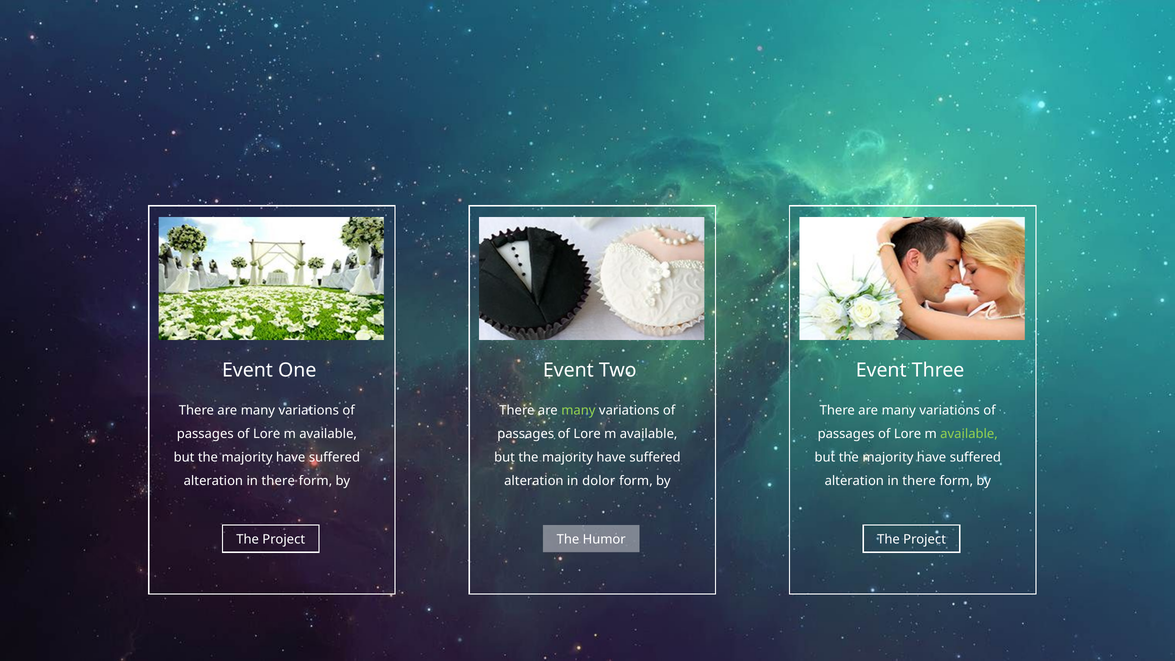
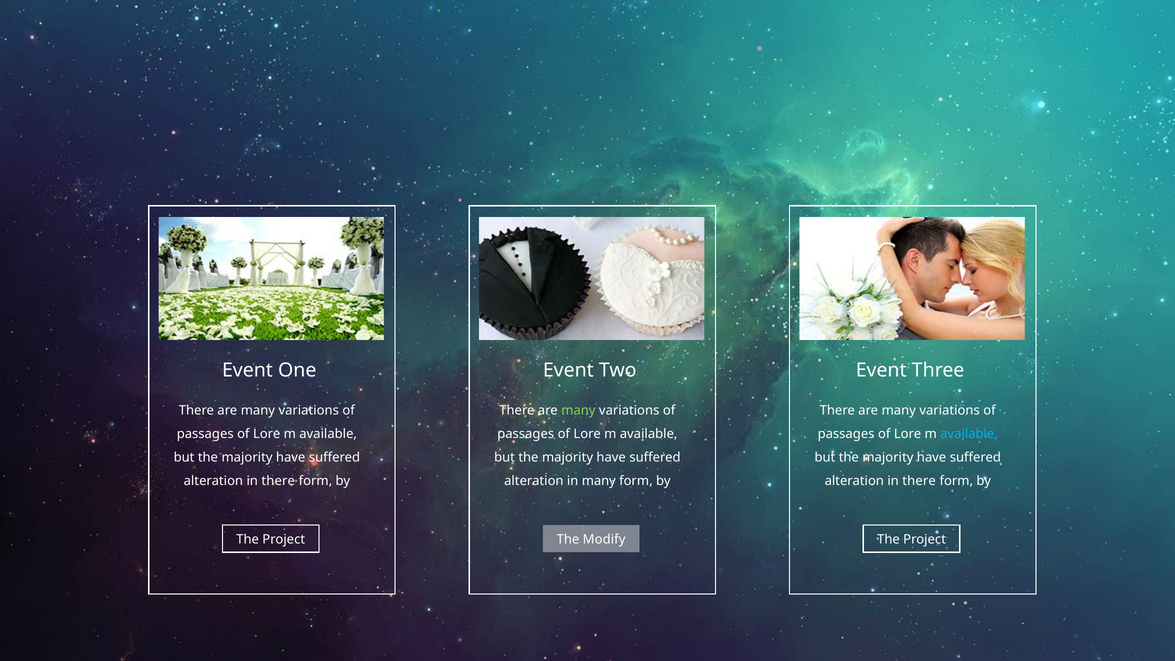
available at (969, 434) colour: light green -> light blue
in dolor: dolor -> many
Humor: Humor -> Modify
